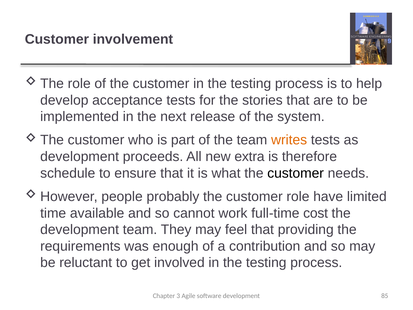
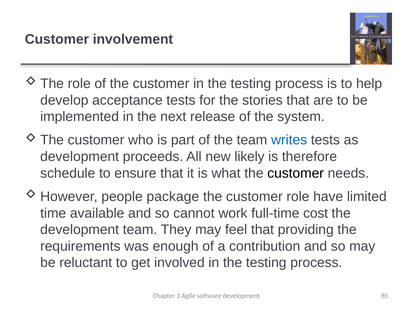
writes colour: orange -> blue
extra: extra -> likely
probably: probably -> package
